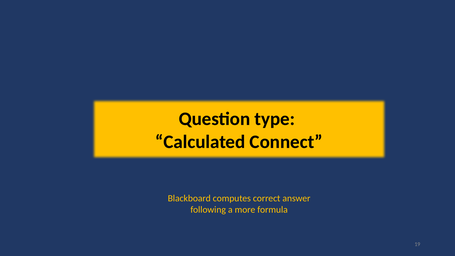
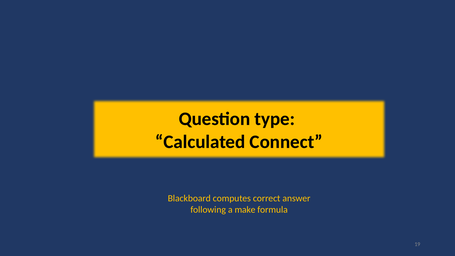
more: more -> make
